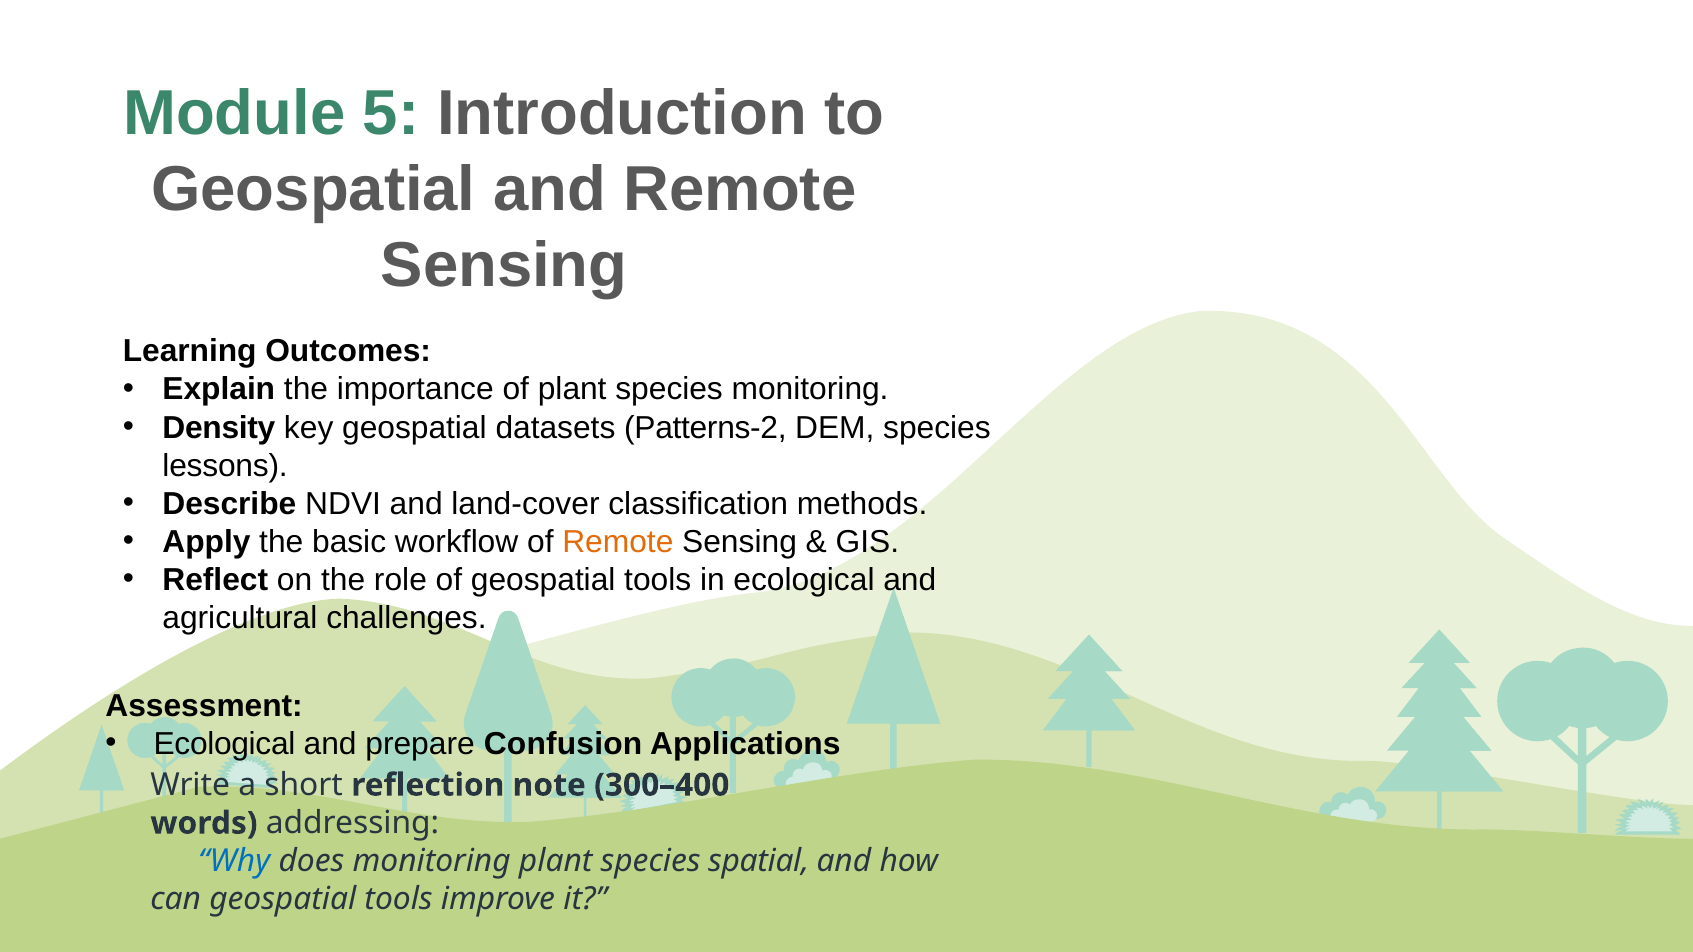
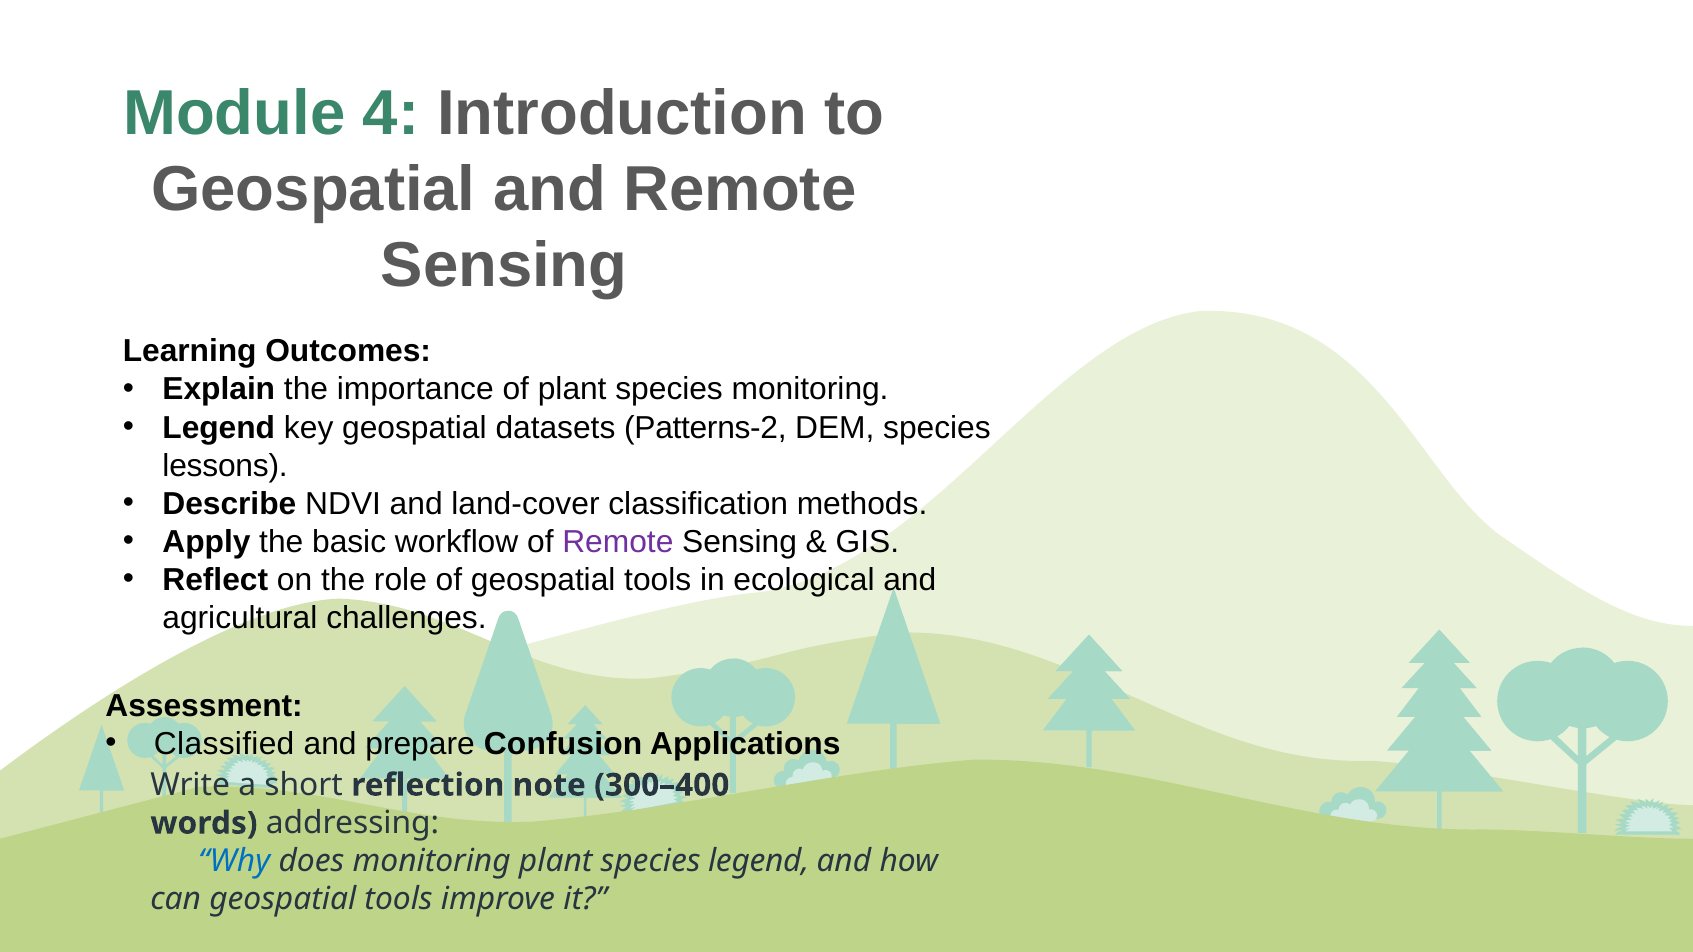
5: 5 -> 4
Density at (219, 428): Density -> Legend
Remote at (618, 542) colour: orange -> purple
Ecological at (225, 744): Ecological -> Classified
species spatial: spatial -> legend
